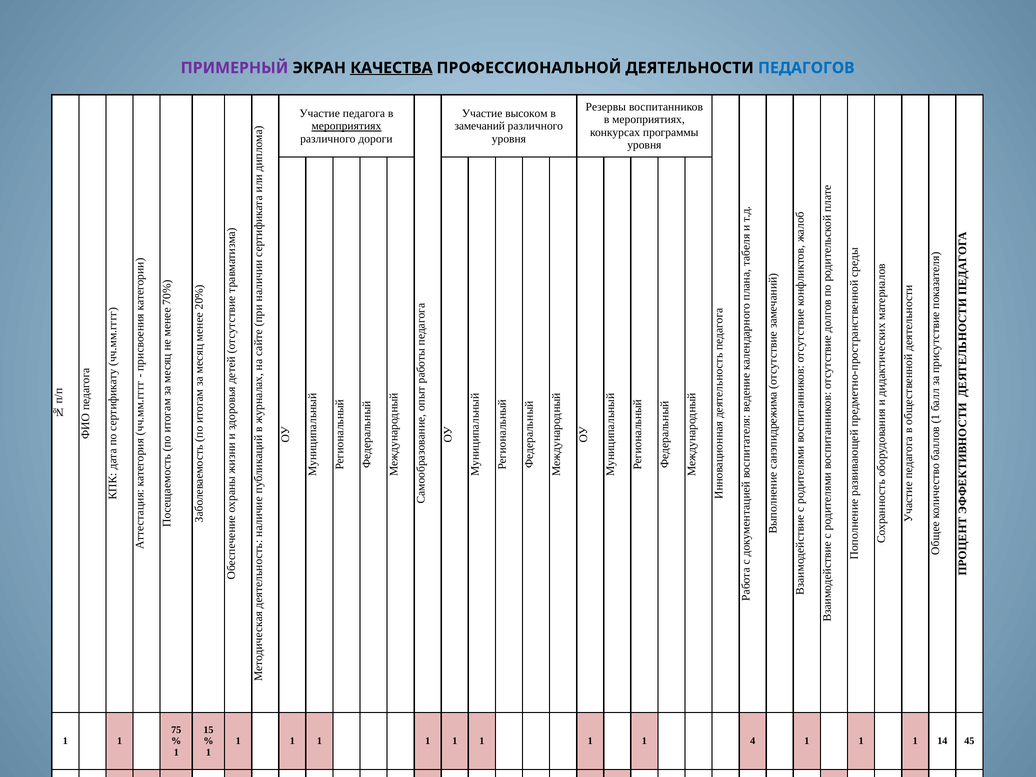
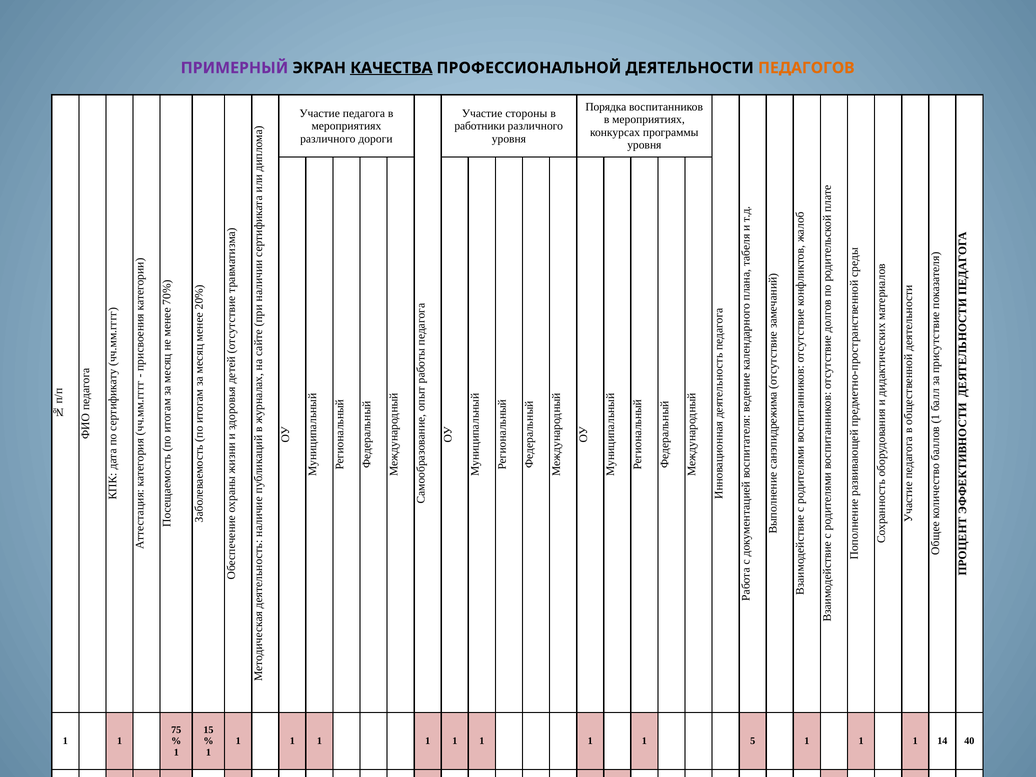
ПЕДАГОГОВ colour: blue -> orange
Резервы: Резервы -> Порядка
высоком: высоком -> стороны
мероприятиях at (346, 126) underline: present -> none
замечаний: замечаний -> работники
4: 4 -> 5
45: 45 -> 40
